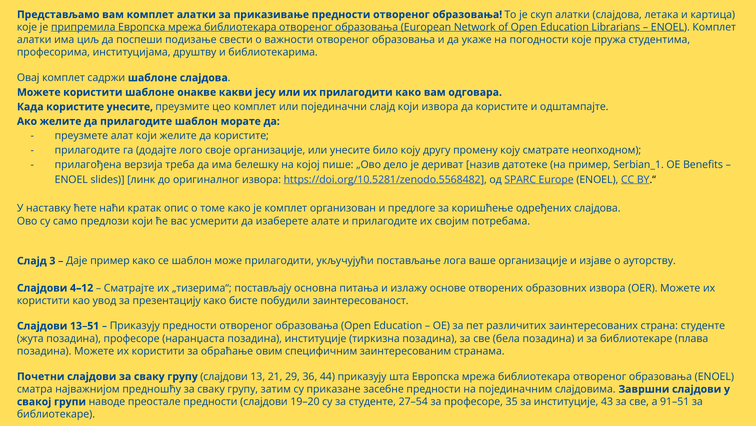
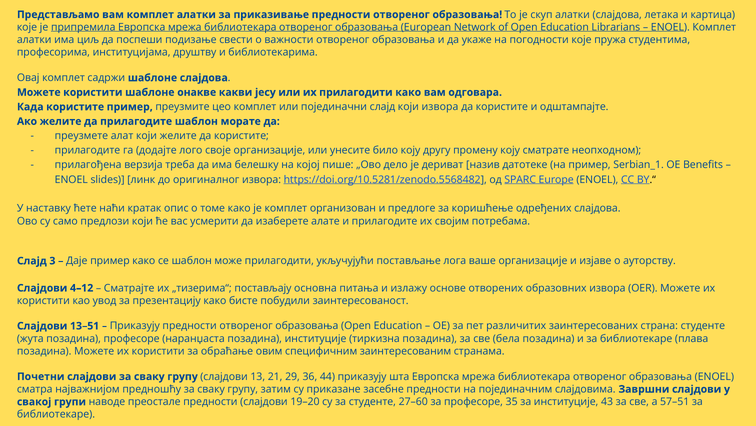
користите унесите: унесите -> пример
27–54: 27–54 -> 27–60
91–51: 91–51 -> 57–51
